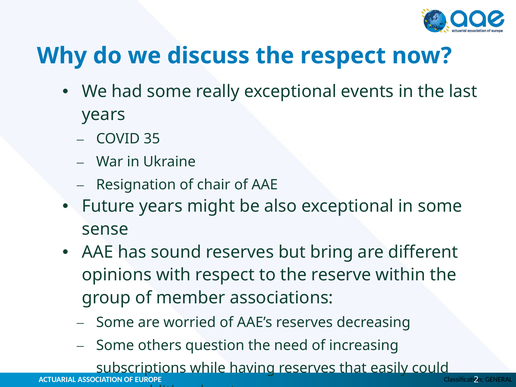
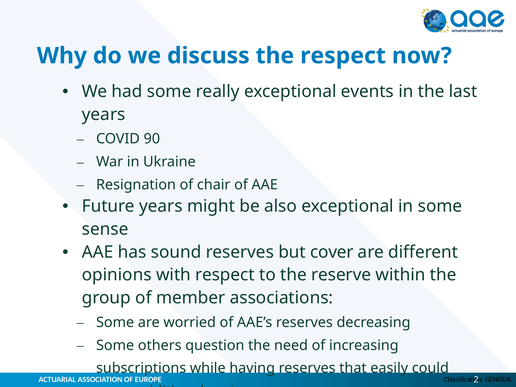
35: 35 -> 90
but bring: bring -> cover
